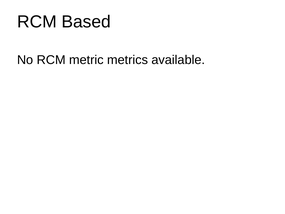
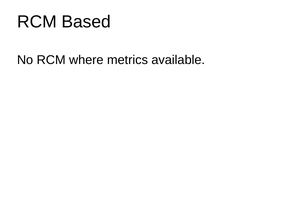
metric: metric -> where
